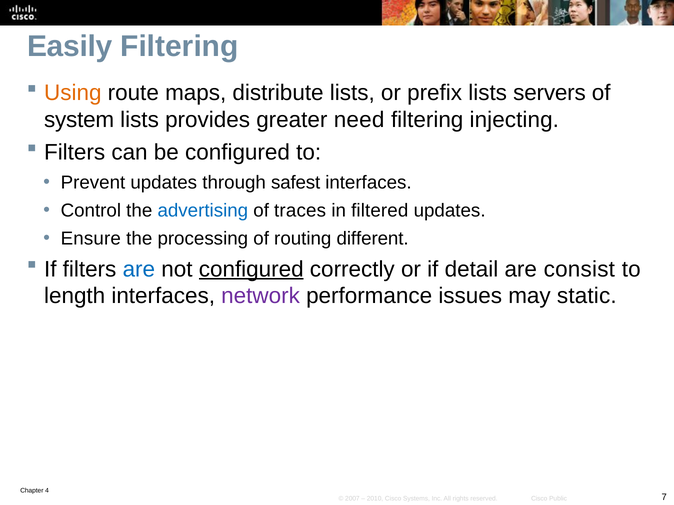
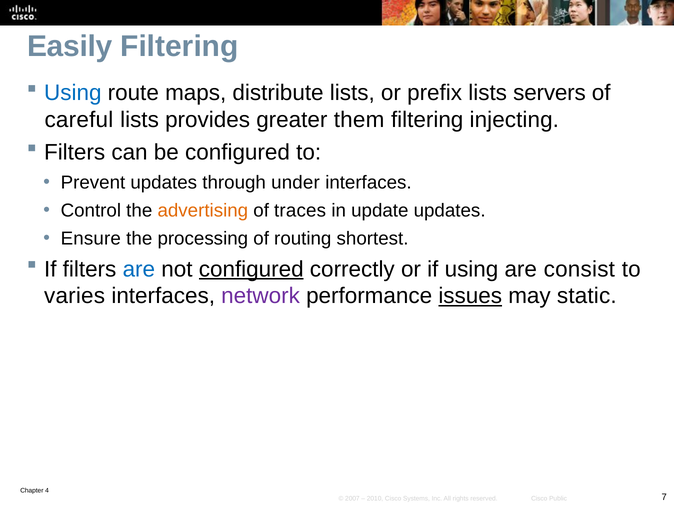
Using at (73, 93) colour: orange -> blue
system: system -> careful
need: need -> them
safest: safest -> under
advertising colour: blue -> orange
filtered: filtered -> update
different: different -> shortest
if detail: detail -> using
length: length -> varies
issues underline: none -> present
